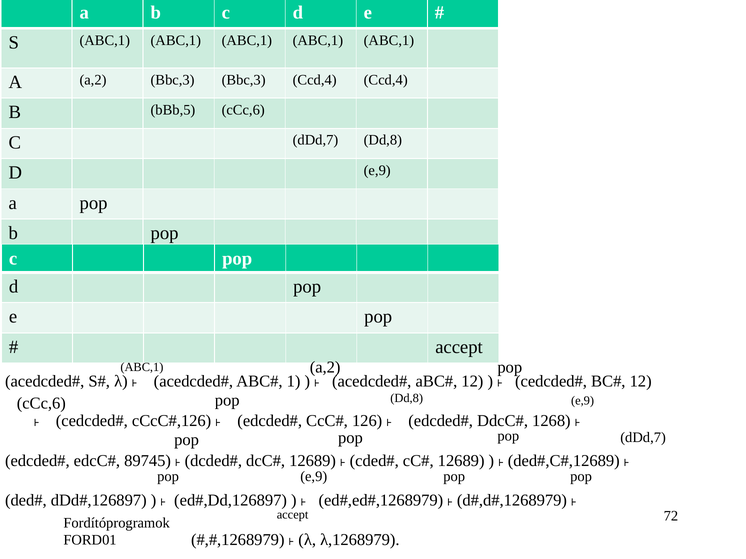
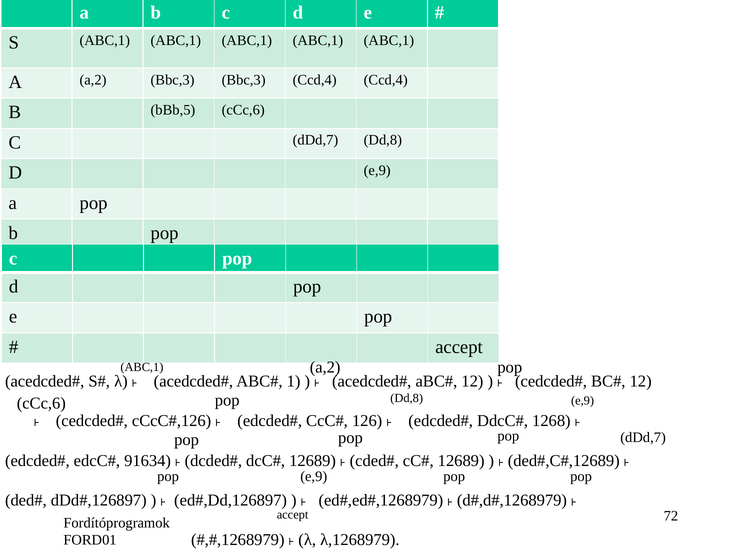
89745: 89745 -> 91634
